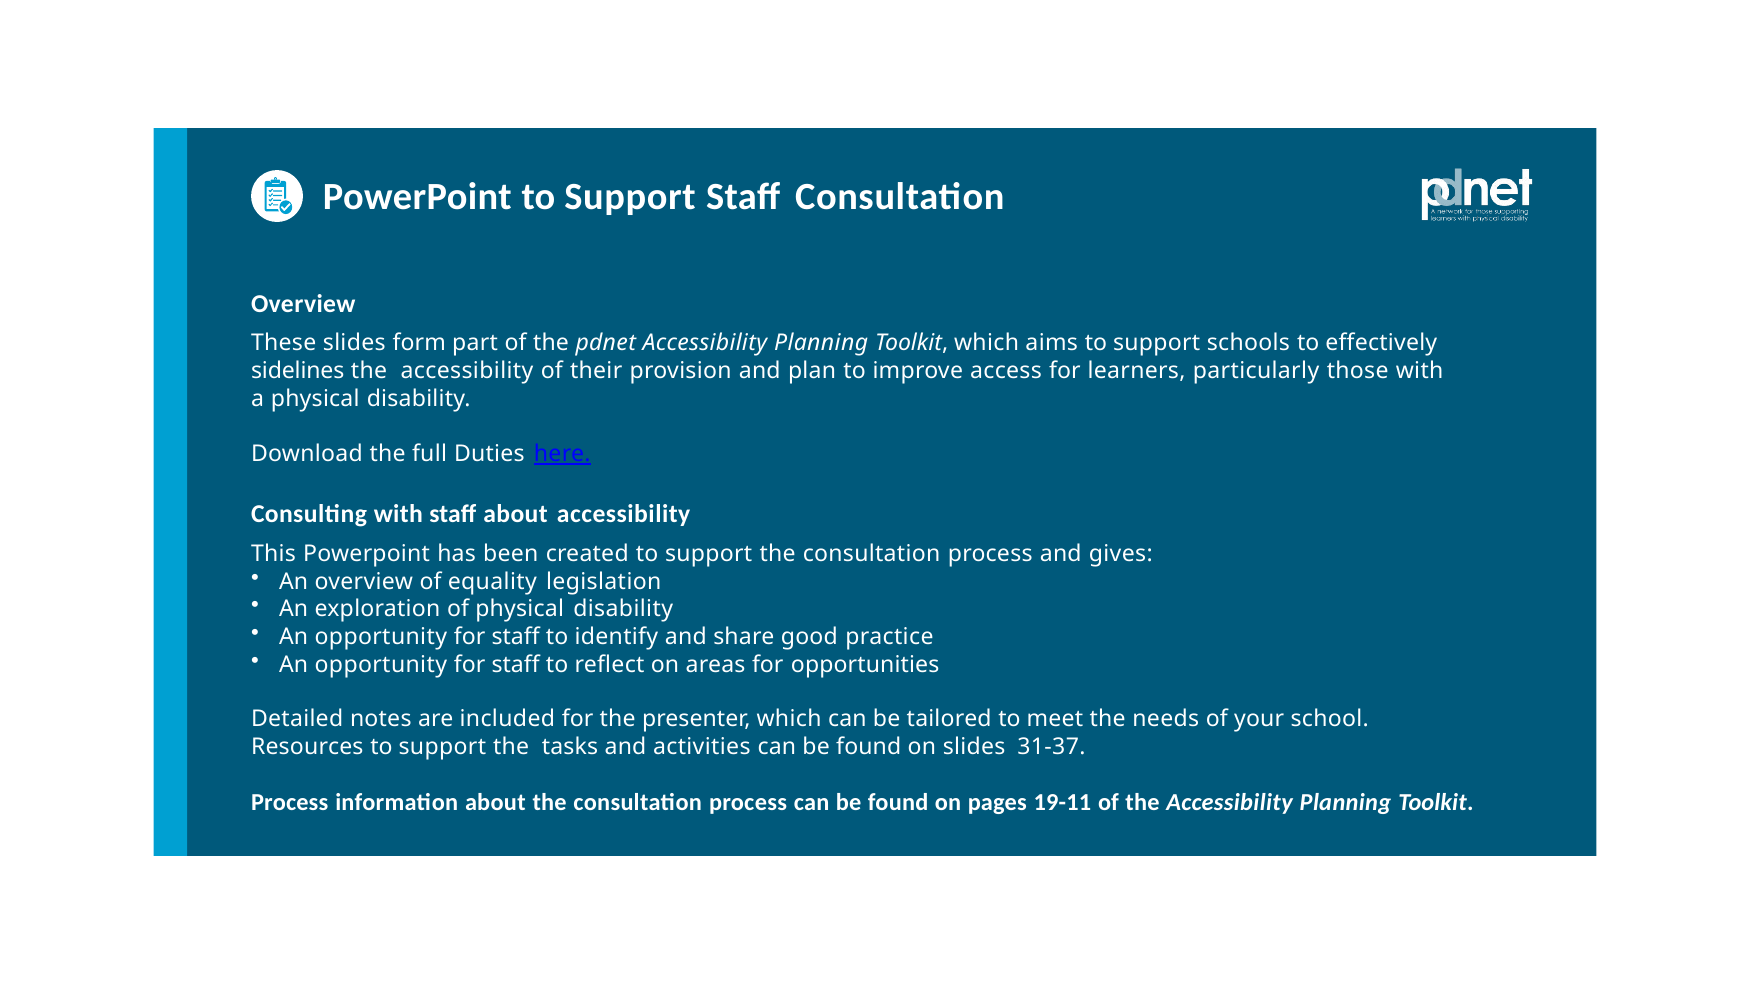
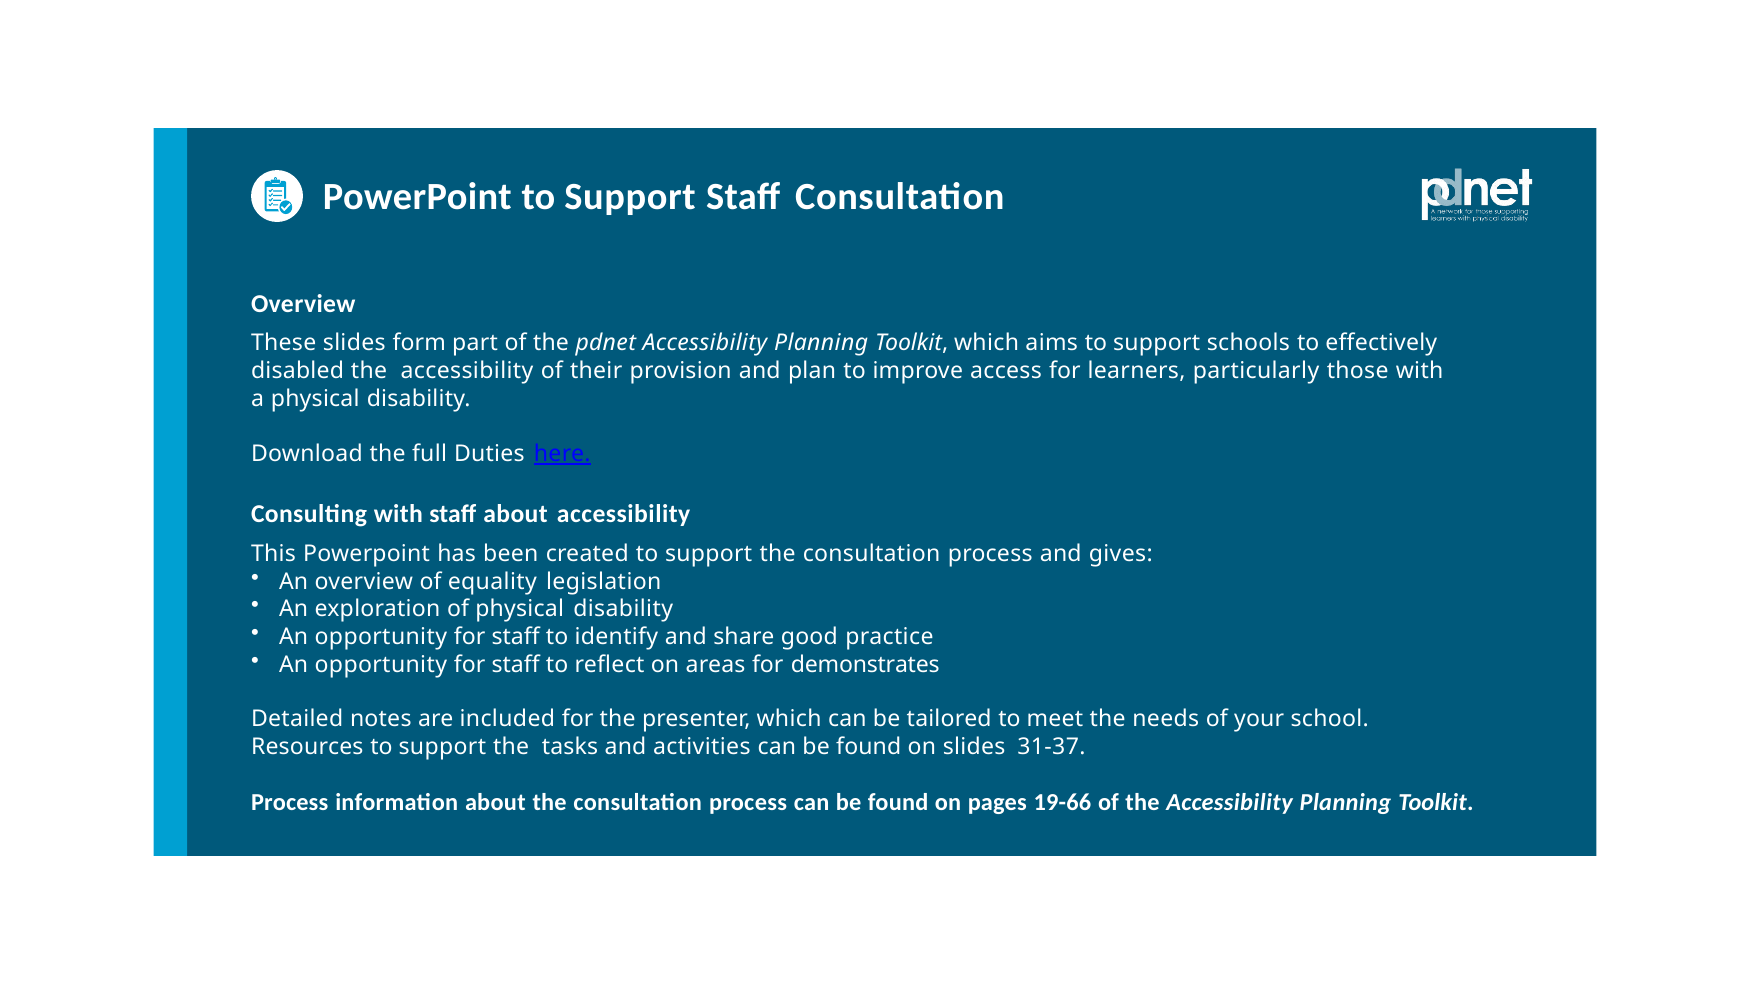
sidelines: sidelines -> disabled
opportunities: opportunities -> demonstrates
19-11: 19-11 -> 19-66
